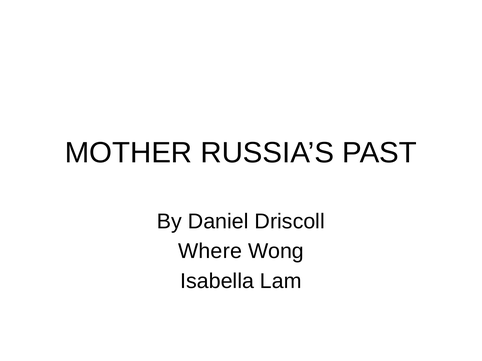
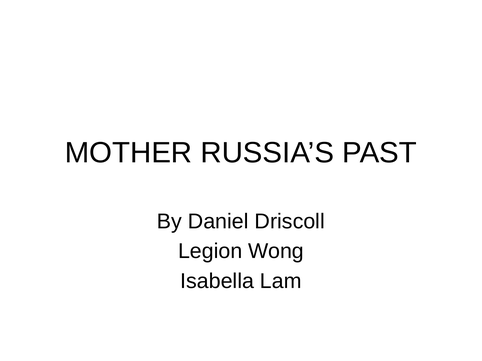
Where: Where -> Legion
